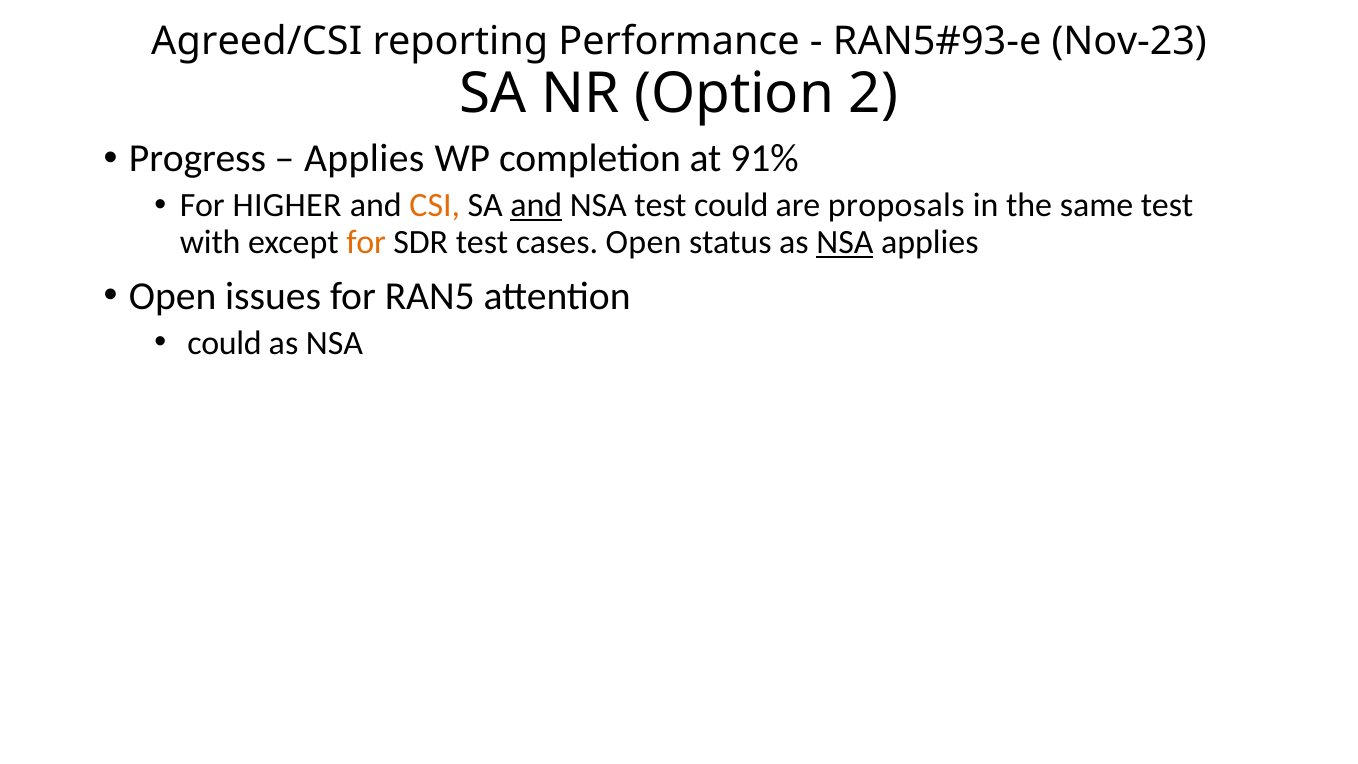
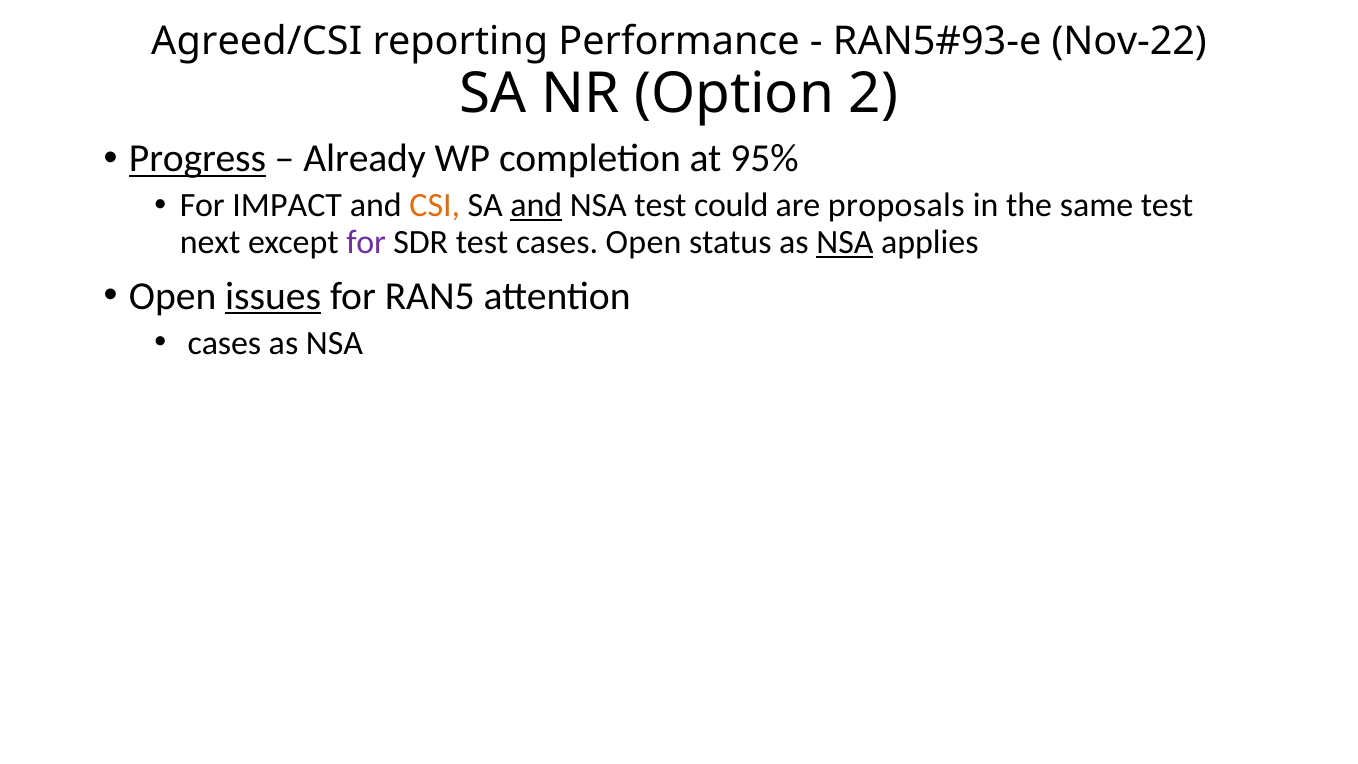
Nov-23: Nov-23 -> Nov-22
Progress underline: none -> present
Applies at (364, 159): Applies -> Already
91%: 91% -> 95%
HIGHER: HIGHER -> IMPACT
with: with -> next
for at (366, 242) colour: orange -> purple
issues underline: none -> present
could at (224, 343): could -> cases
